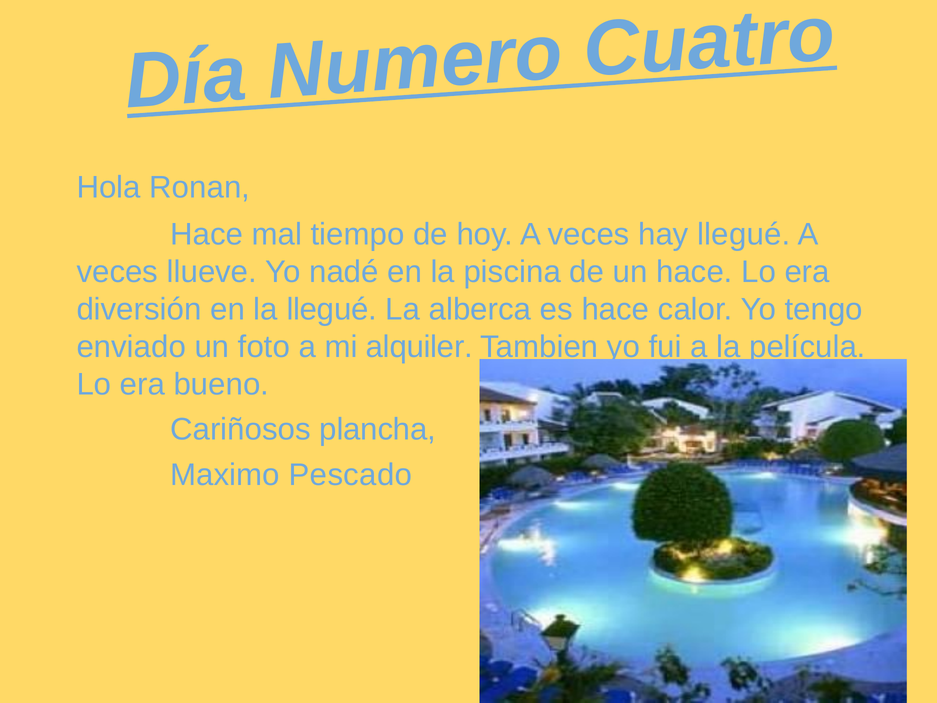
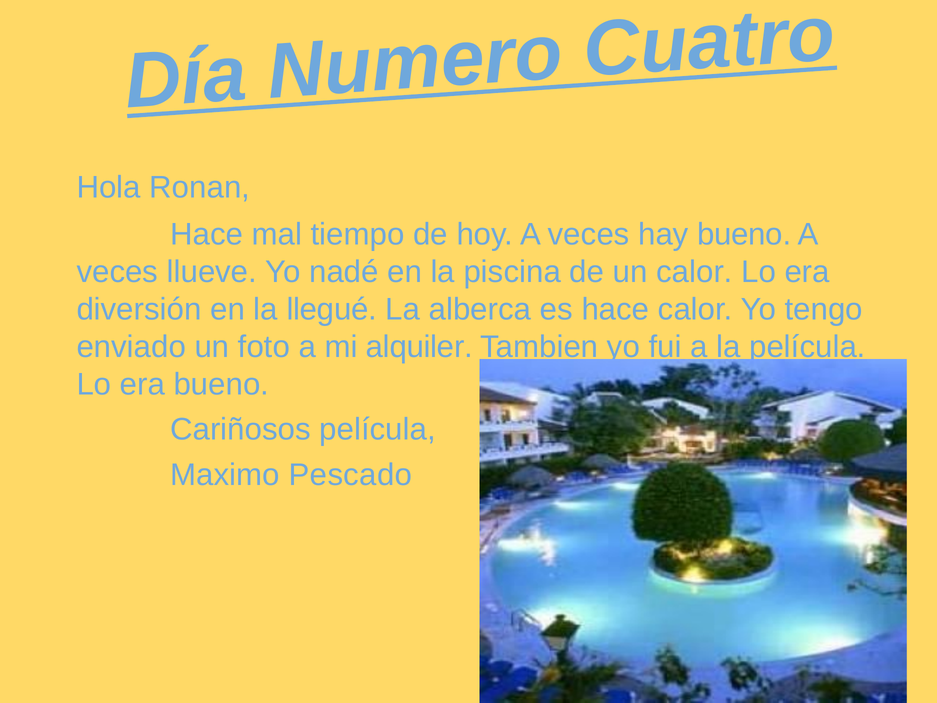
hay llegué: llegué -> bueno
un hace: hace -> calor
Cariñosos plancha: plancha -> película
